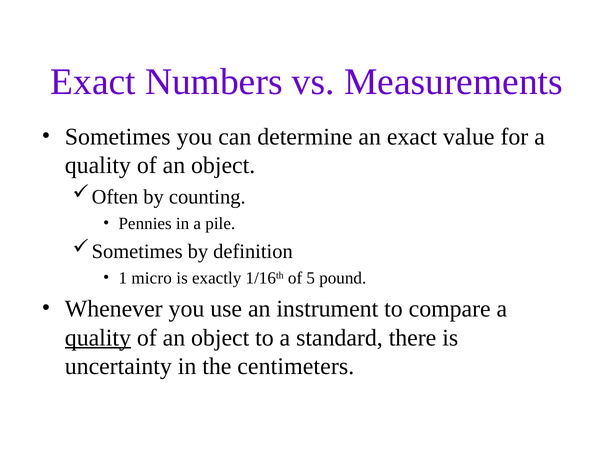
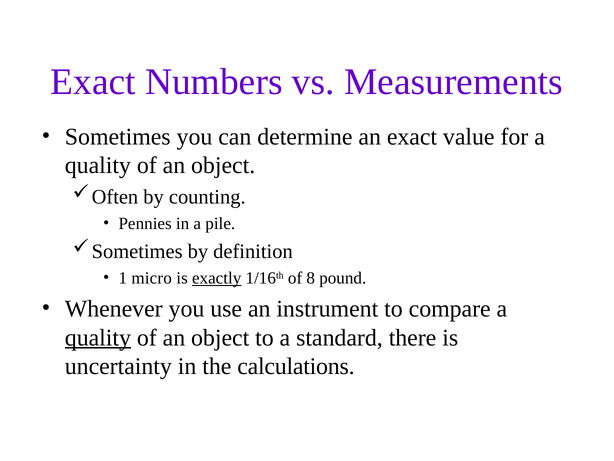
exactly underline: none -> present
5: 5 -> 8
centimeters: centimeters -> calculations
